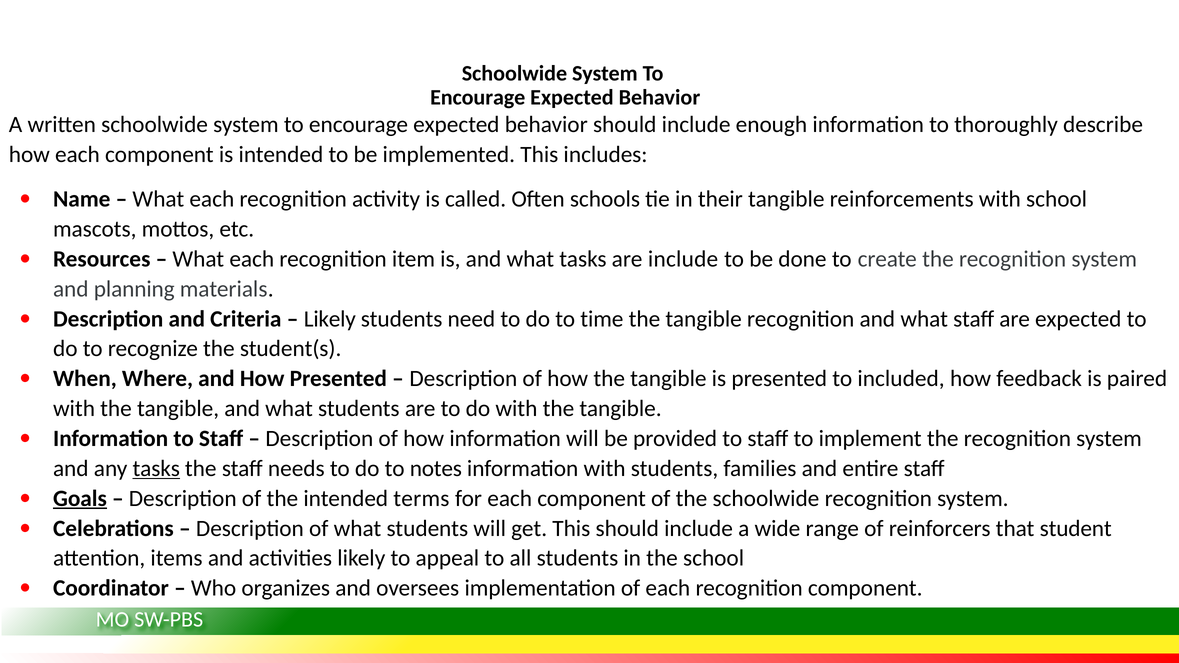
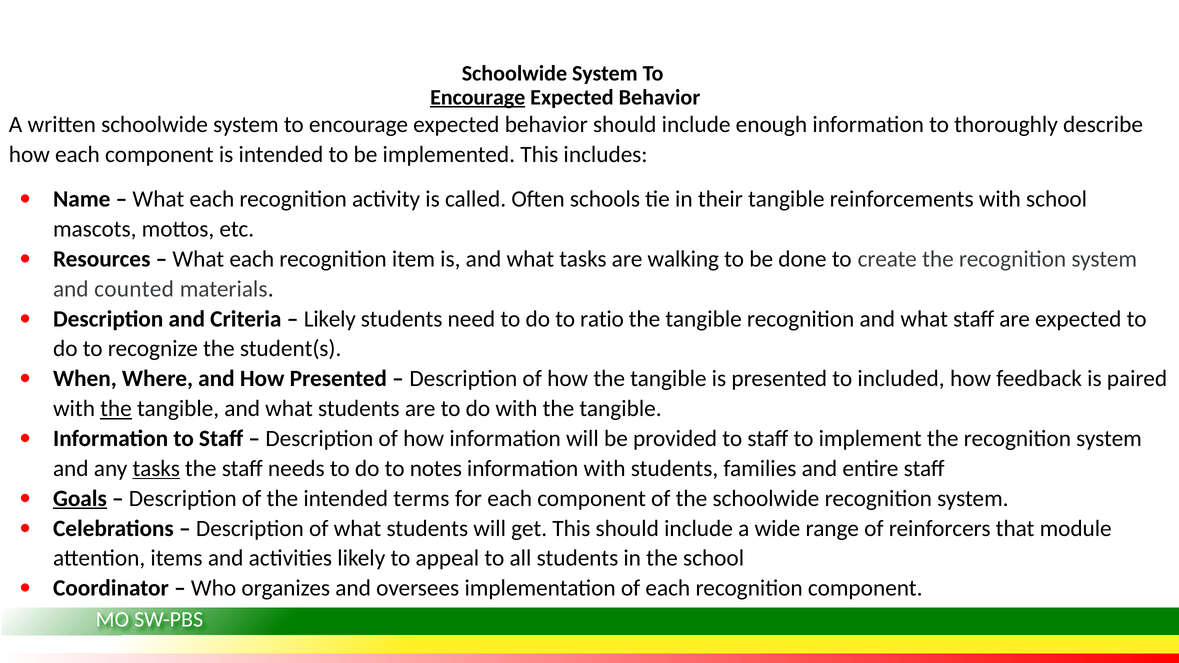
Encourage at (478, 97) underline: none -> present
are include: include -> walking
planning: planning -> counted
time: time -> ratio
the at (116, 409) underline: none -> present
student: student -> module
